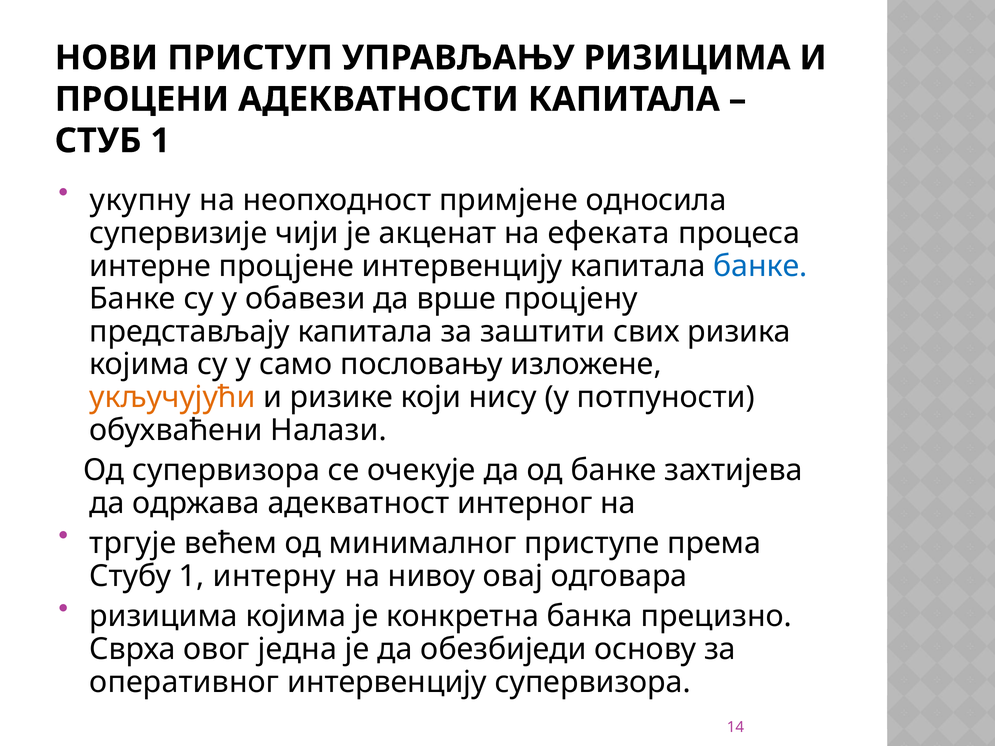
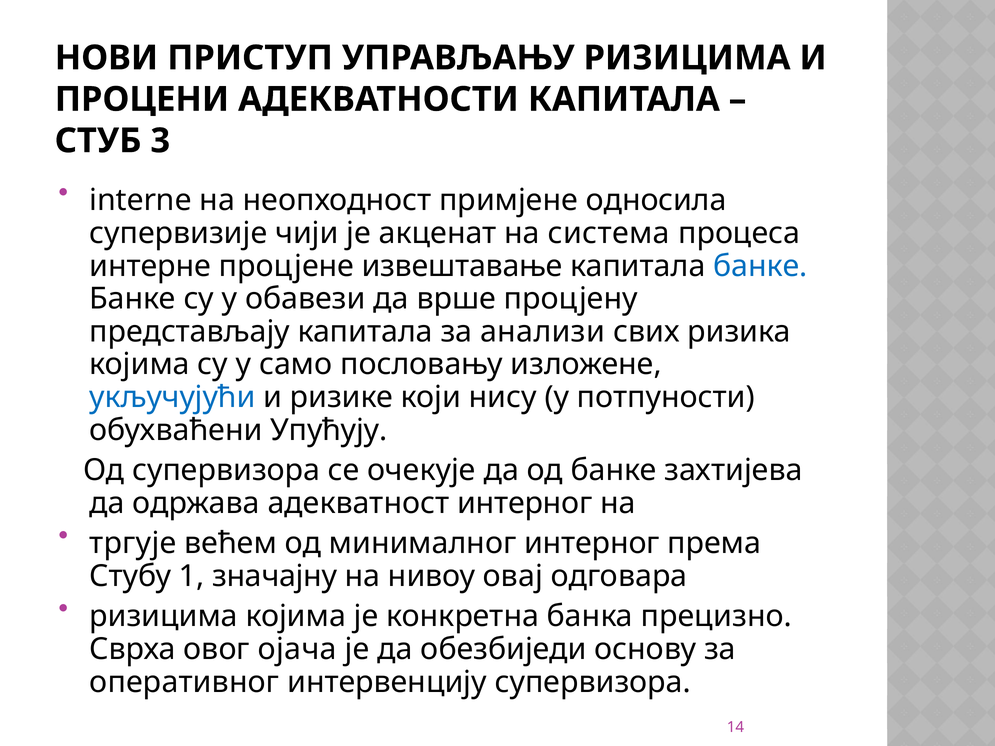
СТУБ 1: 1 -> 3
укупну: укупну -> interne
ефеката: ефеката -> система
процјене интервенцију: интервенцију -> извештавање
заштити: заштити -> анализи
укључујући colour: orange -> blue
Налази: Налази -> Упућују
минималног приступе: приступе -> интерног
интерну: интерну -> значајну
једна: једна -> ојача
